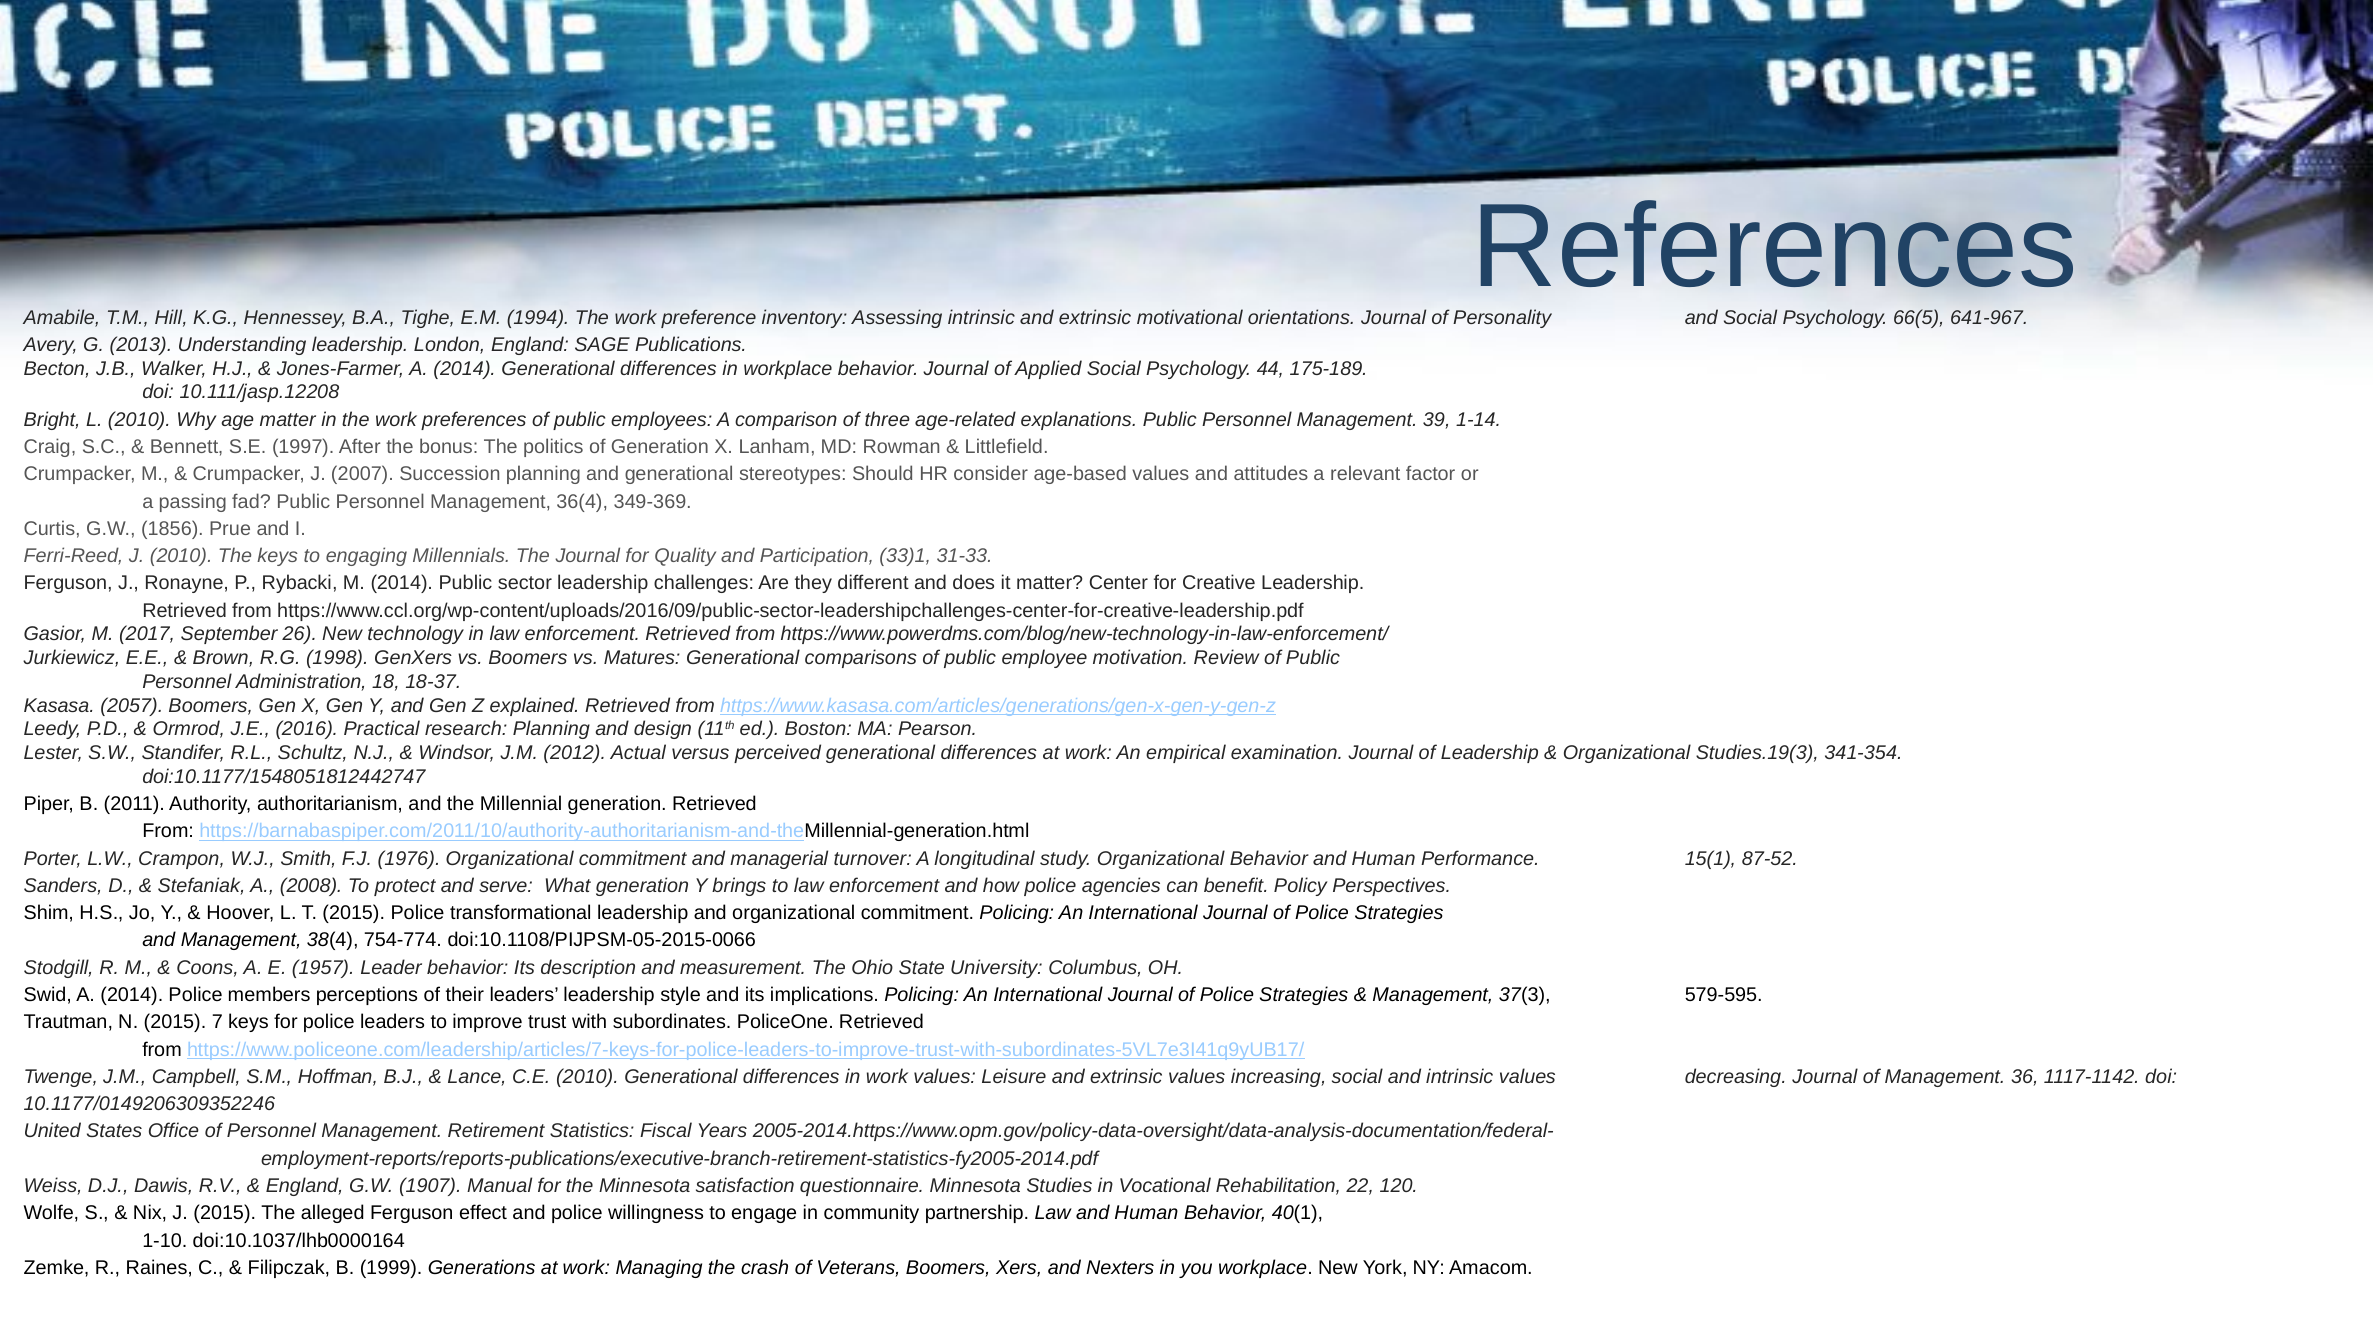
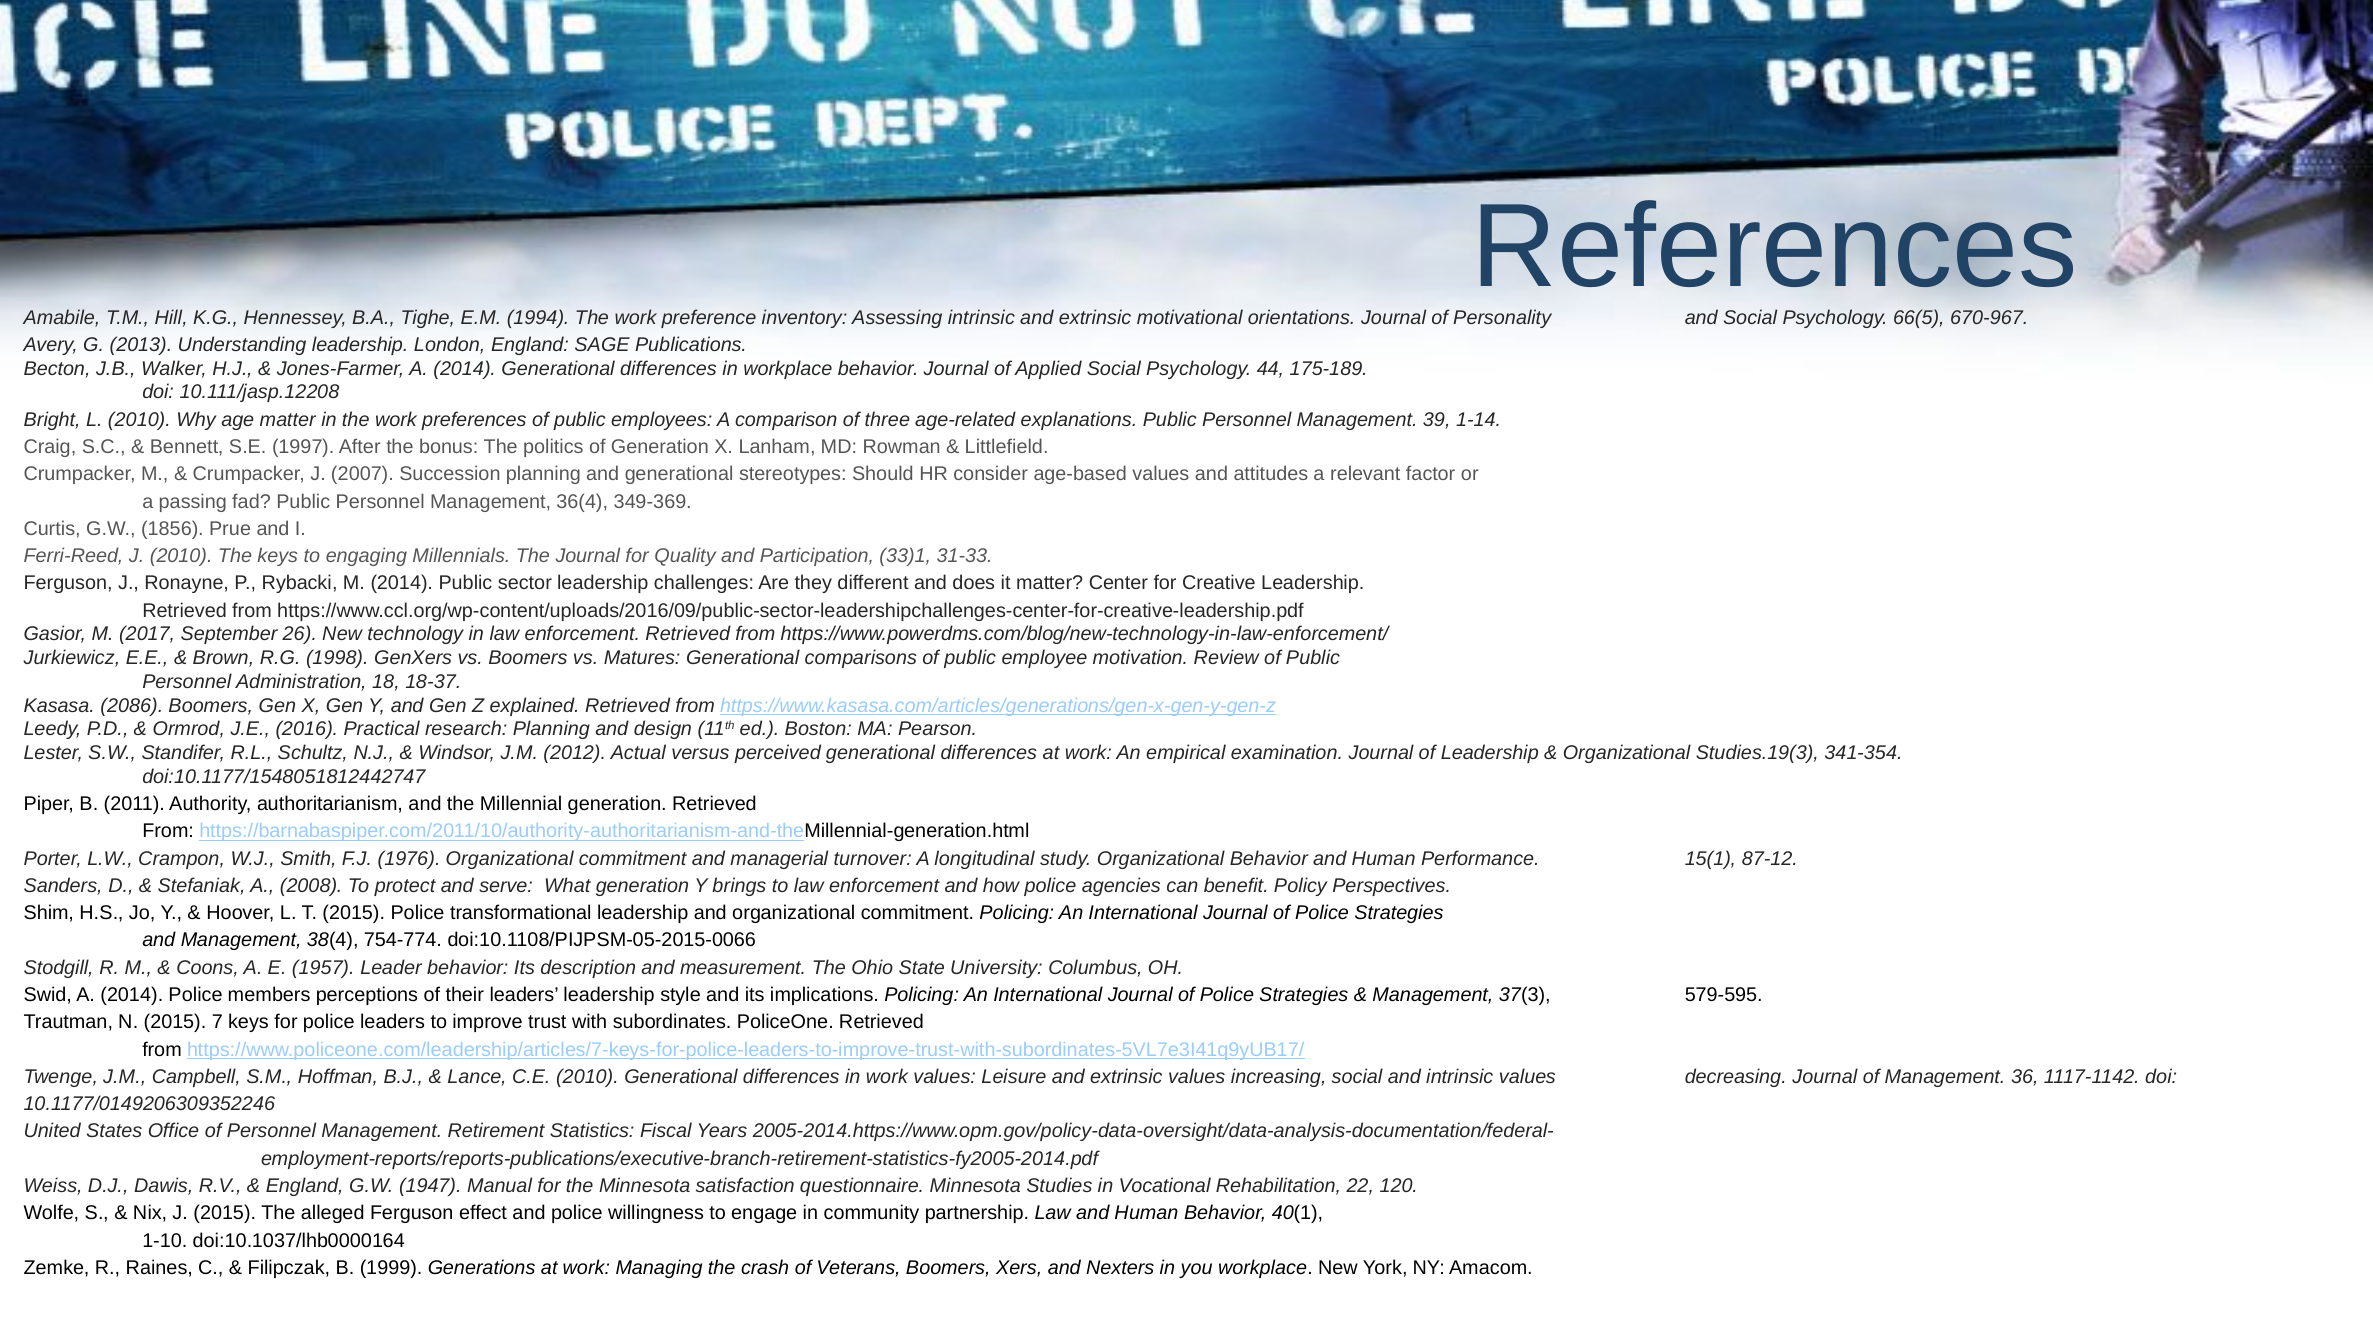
641-967: 641-967 -> 670-967
2057: 2057 -> 2086
87-52: 87-52 -> 87-12
1907: 1907 -> 1947
